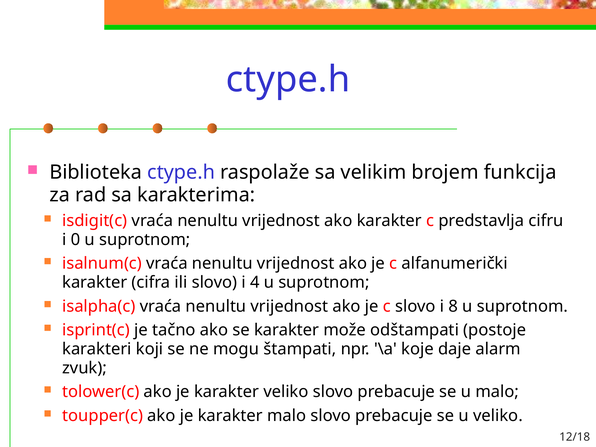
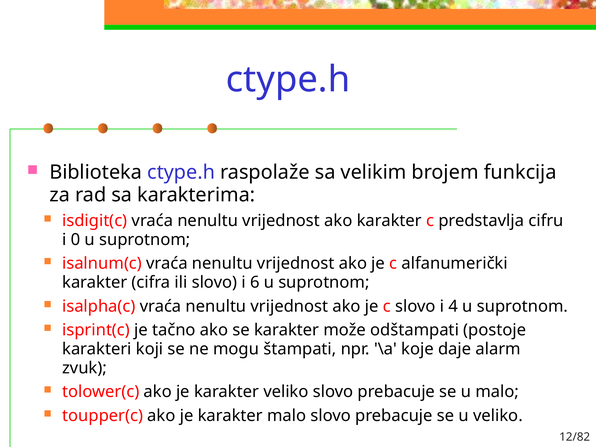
4: 4 -> 6
8: 8 -> 4
12/18: 12/18 -> 12/82
